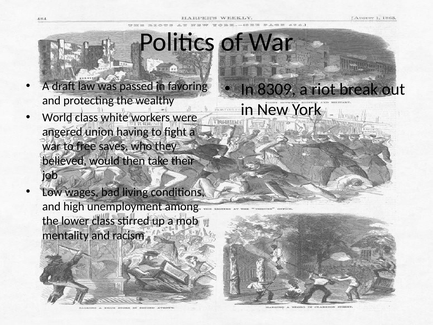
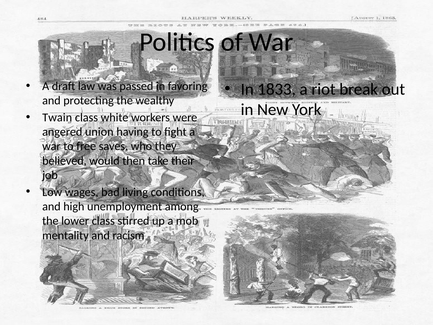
8309: 8309 -> 1833
World: World -> Twain
